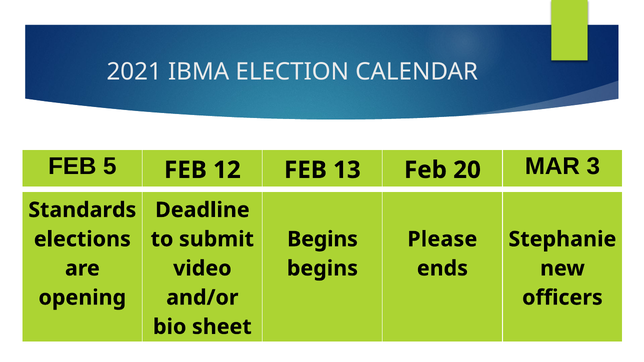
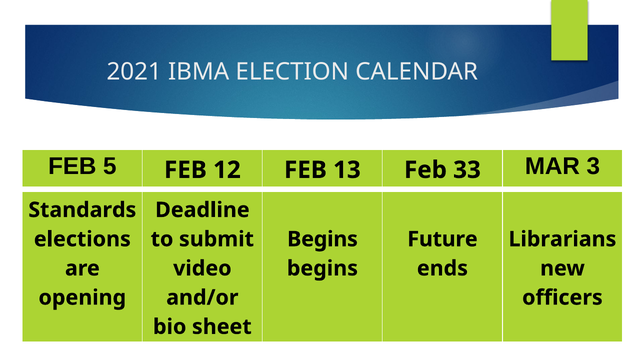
20: 20 -> 33
Please: Please -> Future
Stephanie: Stephanie -> Librarians
